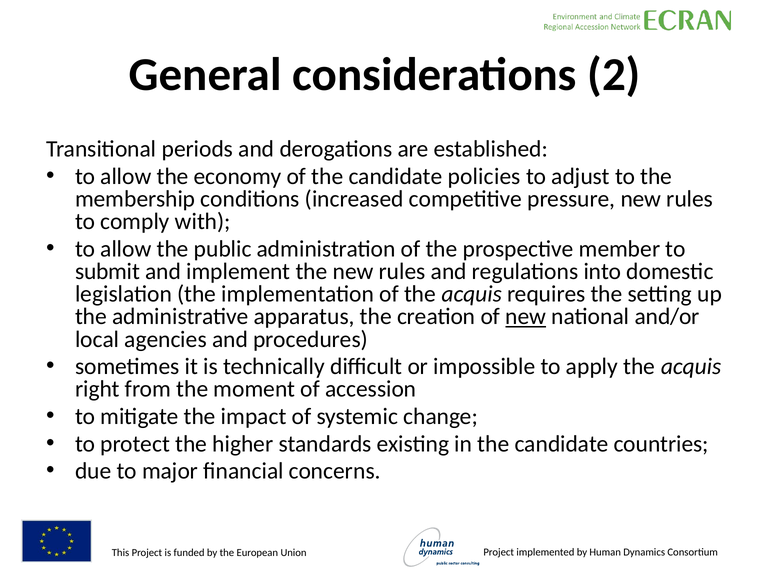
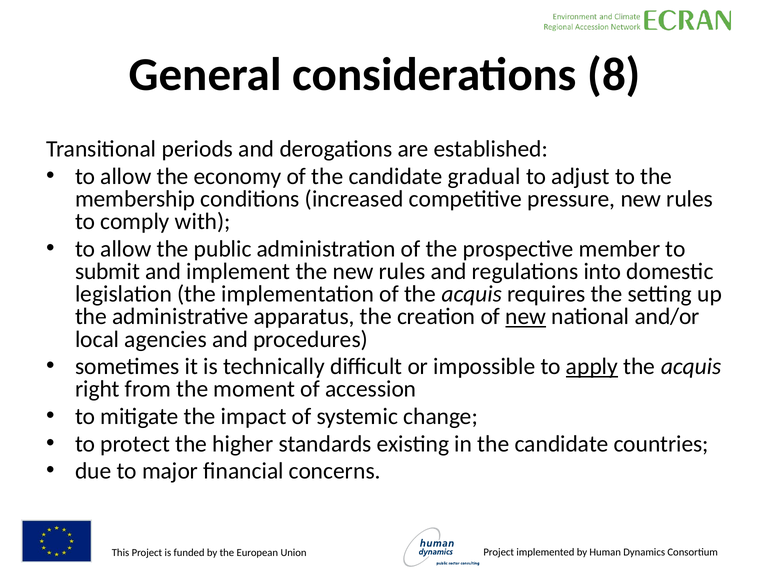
2: 2 -> 8
policies: policies -> gradual
apply underline: none -> present
